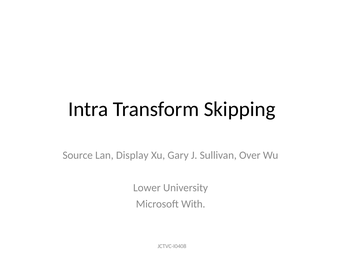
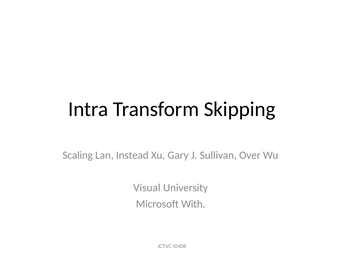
Source: Source -> Scaling
Display: Display -> Instead
Lower: Lower -> Visual
